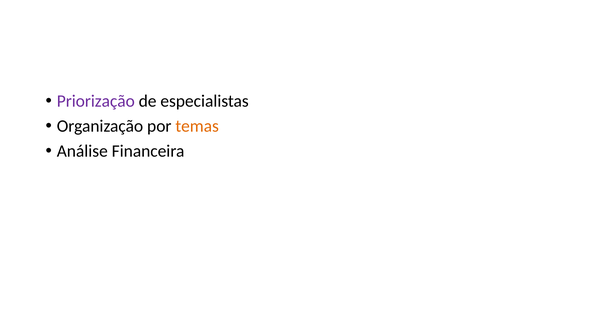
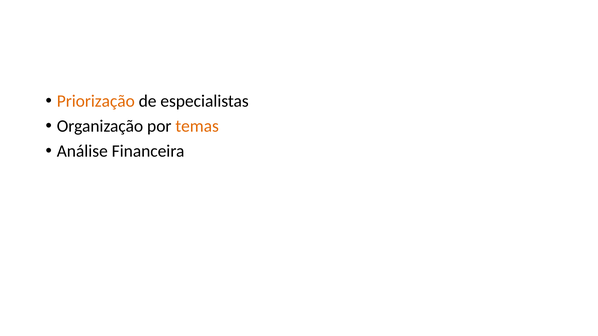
Priorização colour: purple -> orange
